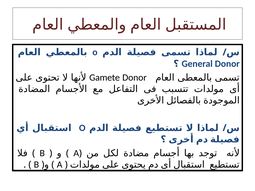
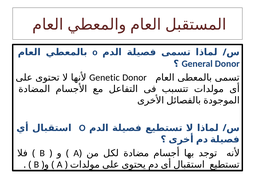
Gamete: Gamete -> Genetic
